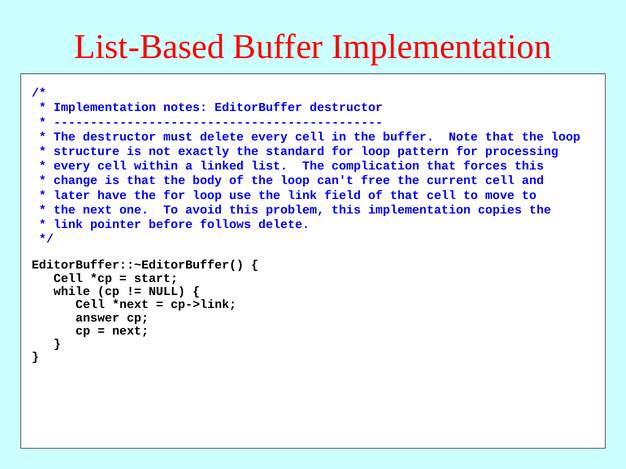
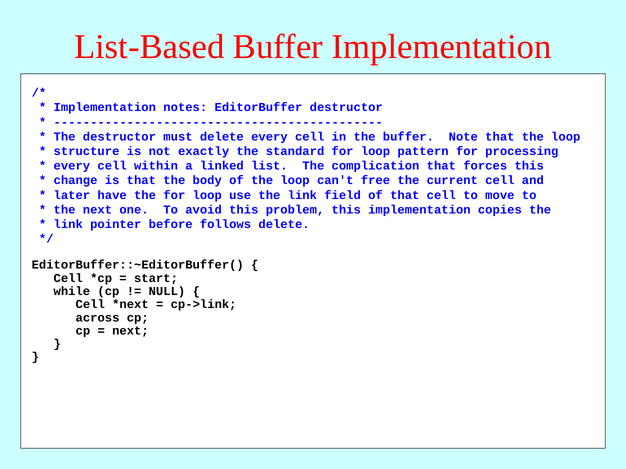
answer: answer -> across
